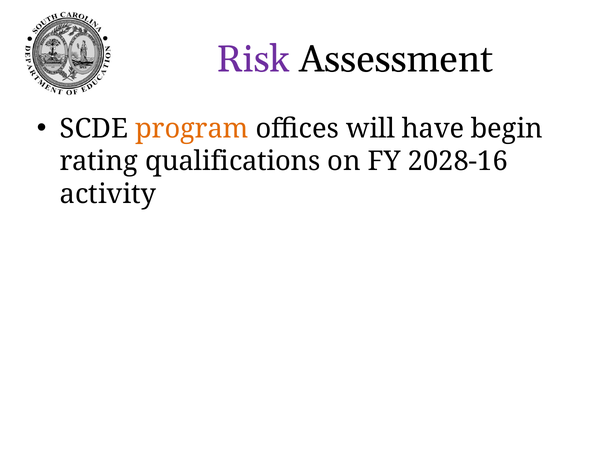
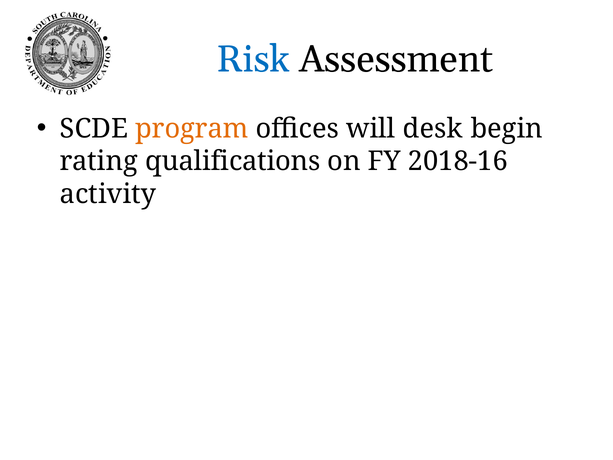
Risk colour: purple -> blue
have: have -> desk
2028-16: 2028-16 -> 2018-16
